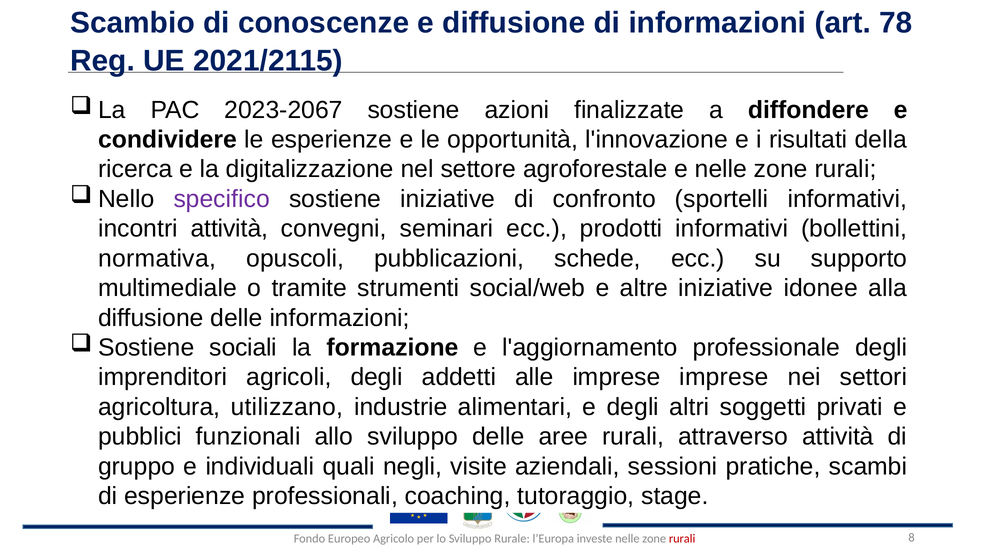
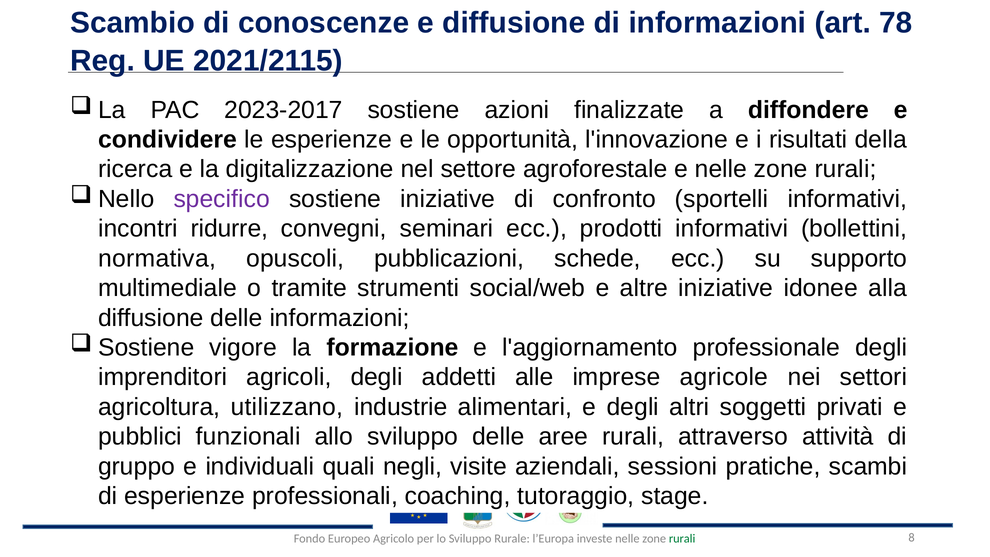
2023-2067: 2023-2067 -> 2023-2017
incontri attività: attività -> ridurre
sociali: sociali -> vigore
imprese imprese: imprese -> agricole
rurali at (682, 538) colour: red -> green
